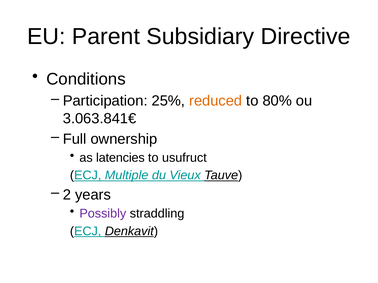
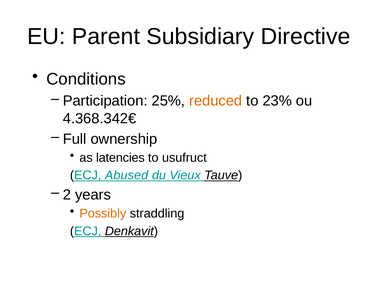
80%: 80% -> 23%
3.063.841€: 3.063.841€ -> 4.368.342€
Multiple: Multiple -> Abused
Possibly colour: purple -> orange
